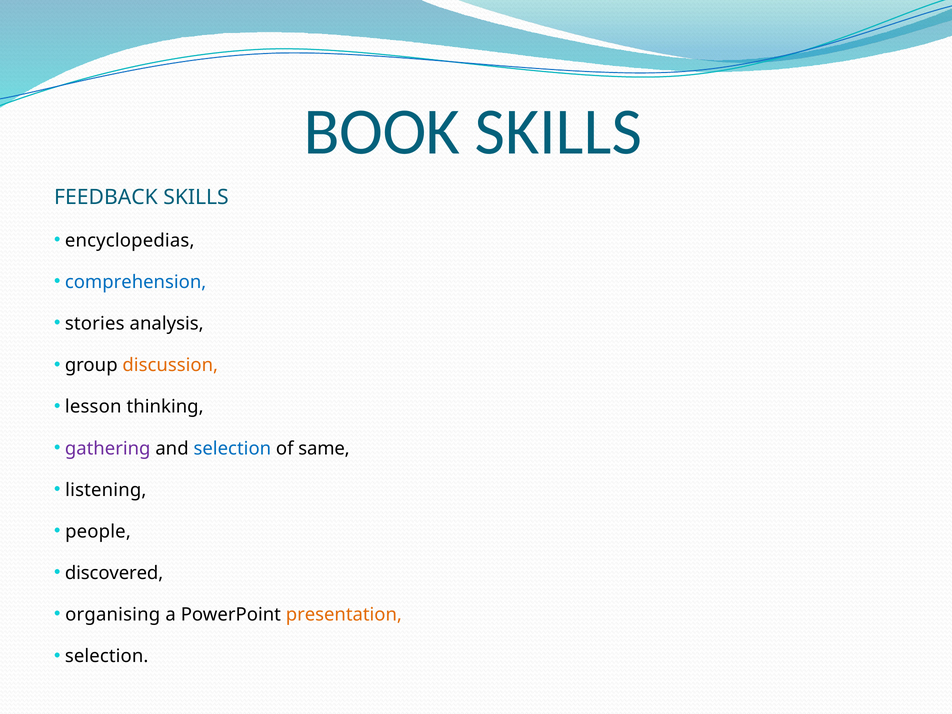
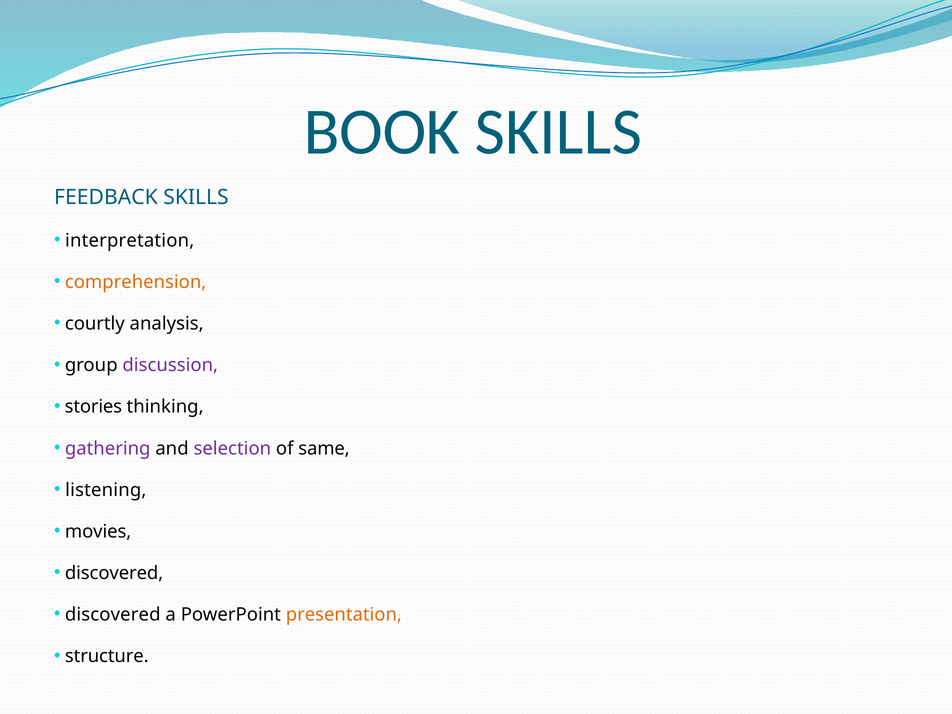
encyclopedias: encyclopedias -> interpretation
comprehension colour: blue -> orange
stories: stories -> courtly
discussion colour: orange -> purple
lesson: lesson -> stories
selection at (232, 448) colour: blue -> purple
people: people -> movies
organising at (113, 615): organising -> discovered
selection at (107, 656): selection -> structure
